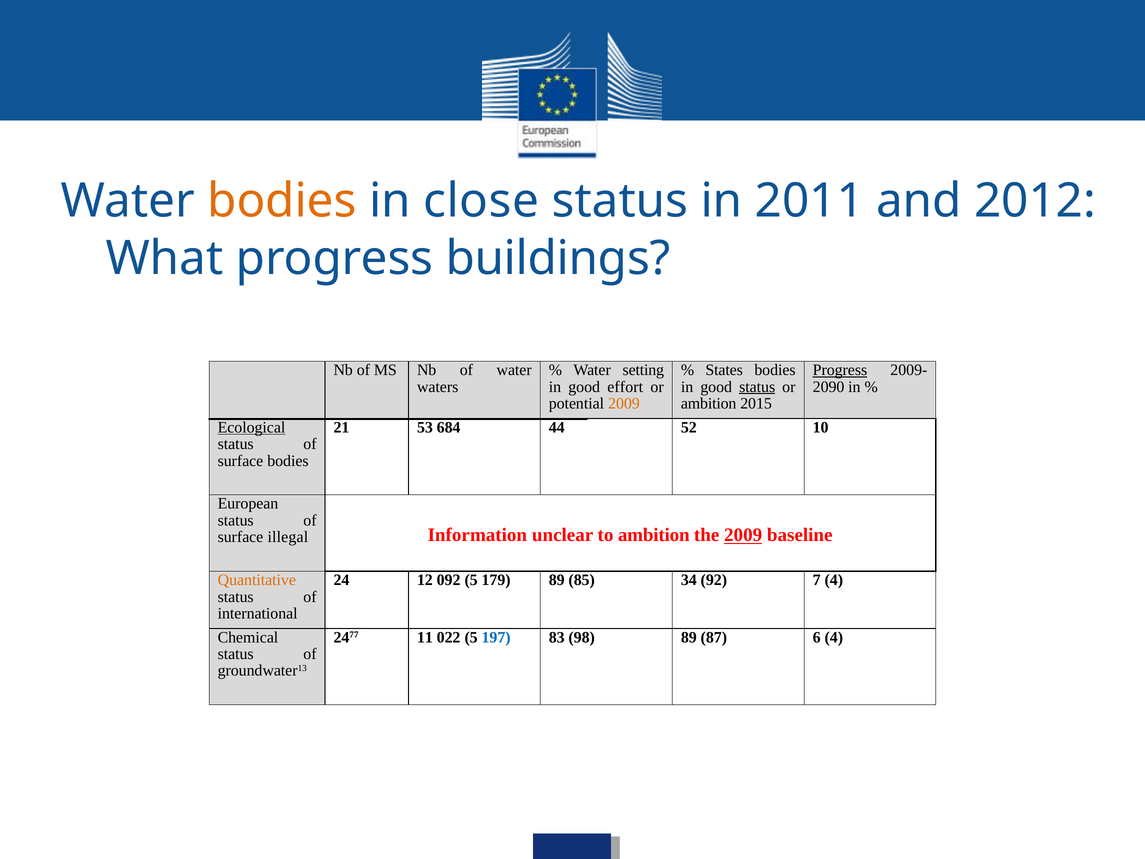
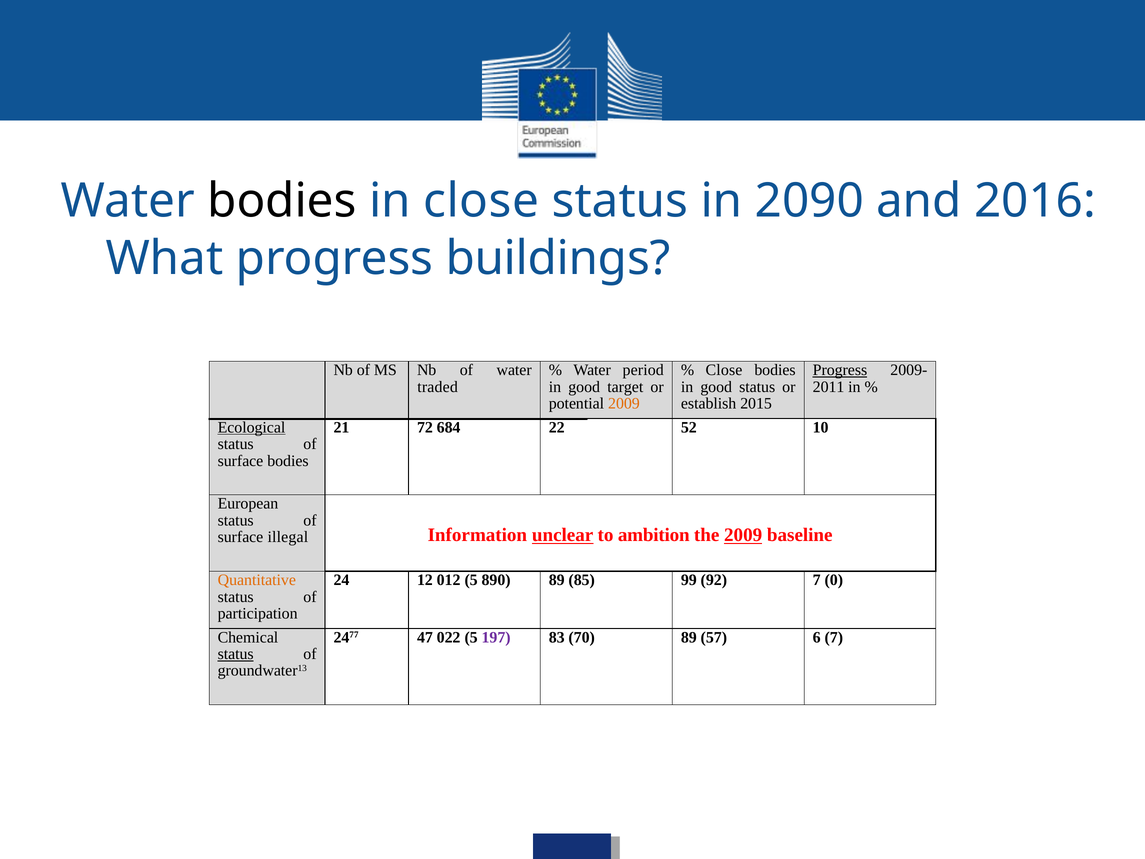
bodies at (282, 201) colour: orange -> black
2011: 2011 -> 2090
2012: 2012 -> 2016
setting: setting -> period
States at (724, 370): States -> Close
waters: waters -> traded
effort: effort -> target
status at (757, 387) underline: present -> none
2090: 2090 -> 2011
ambition at (709, 403): ambition -> establish
53: 53 -> 72
44: 44 -> 22
unclear underline: none -> present
092: 092 -> 012
179: 179 -> 890
34: 34 -> 99
7 4: 4 -> 0
international: international -> participation
11: 11 -> 47
197 colour: blue -> purple
98: 98 -> 70
87: 87 -> 57
6 4: 4 -> 7
status at (236, 654) underline: none -> present
